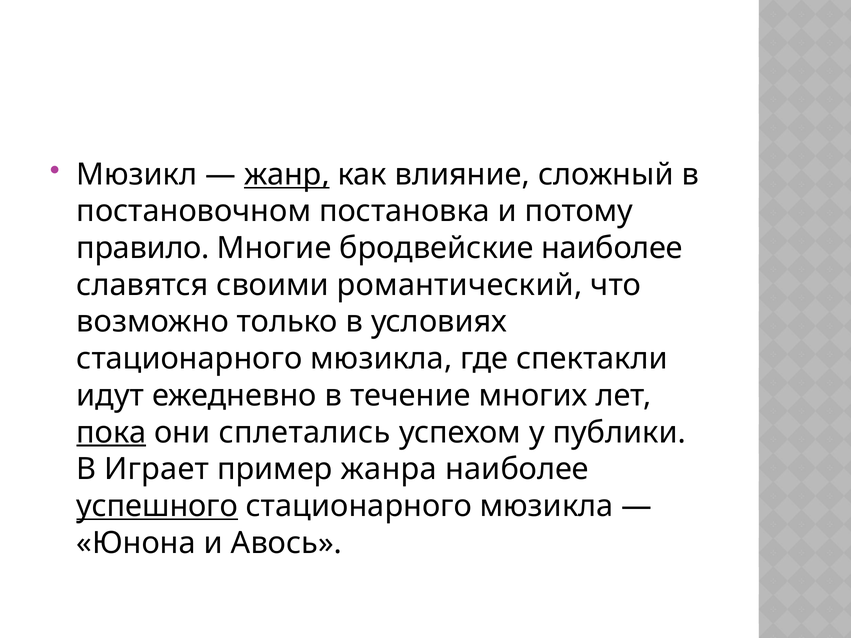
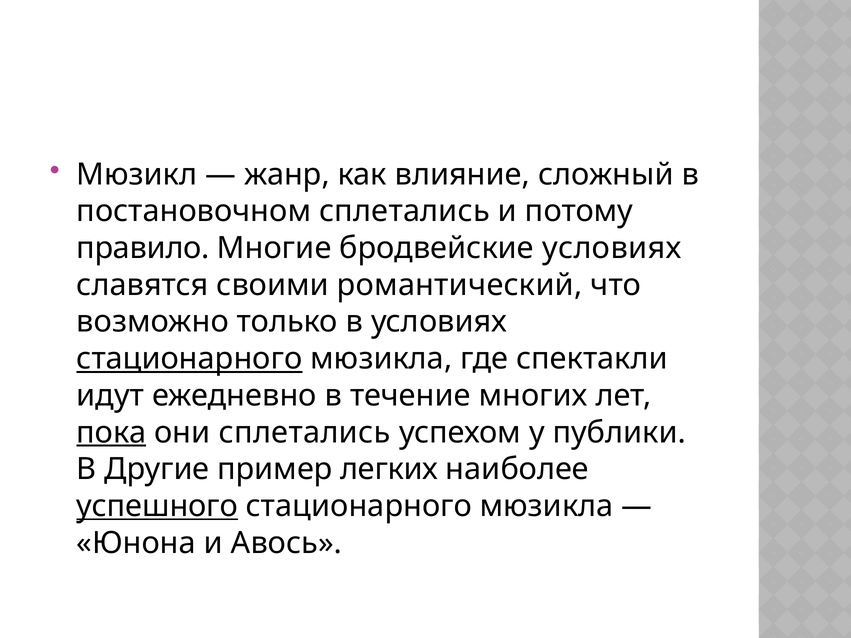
жанр underline: present -> none
постановочном постановка: постановка -> сплетались
бродвейские наиболее: наиболее -> условиях
стационарного at (189, 359) underline: none -> present
Играет: Играет -> Другие
жанра: жанра -> легких
